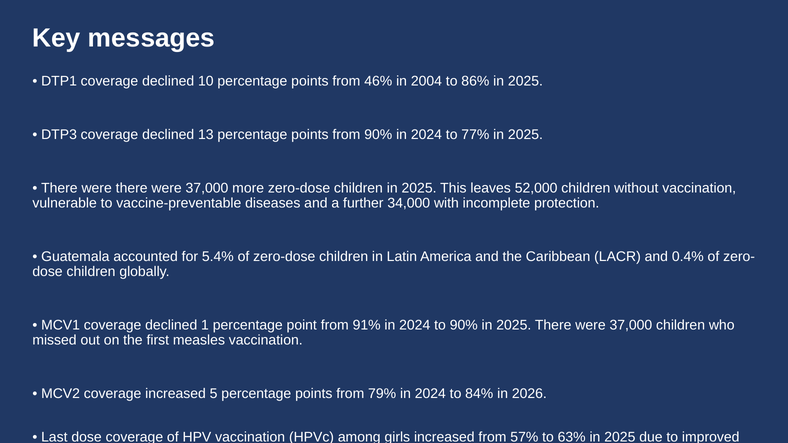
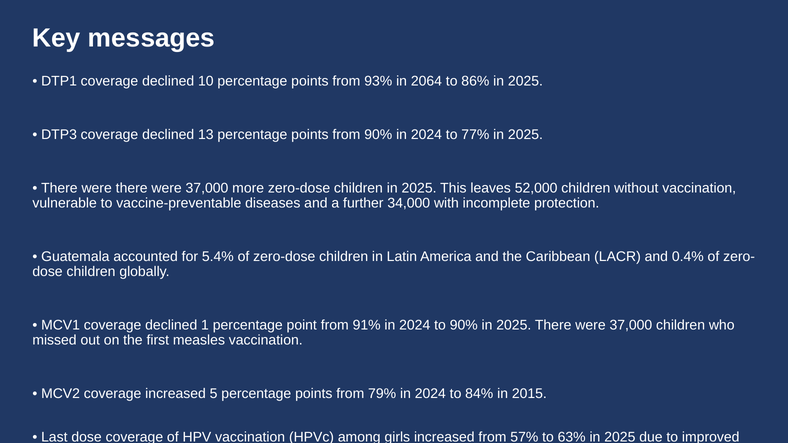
46%: 46% -> 93%
2004: 2004 -> 2064
2026: 2026 -> 2015
